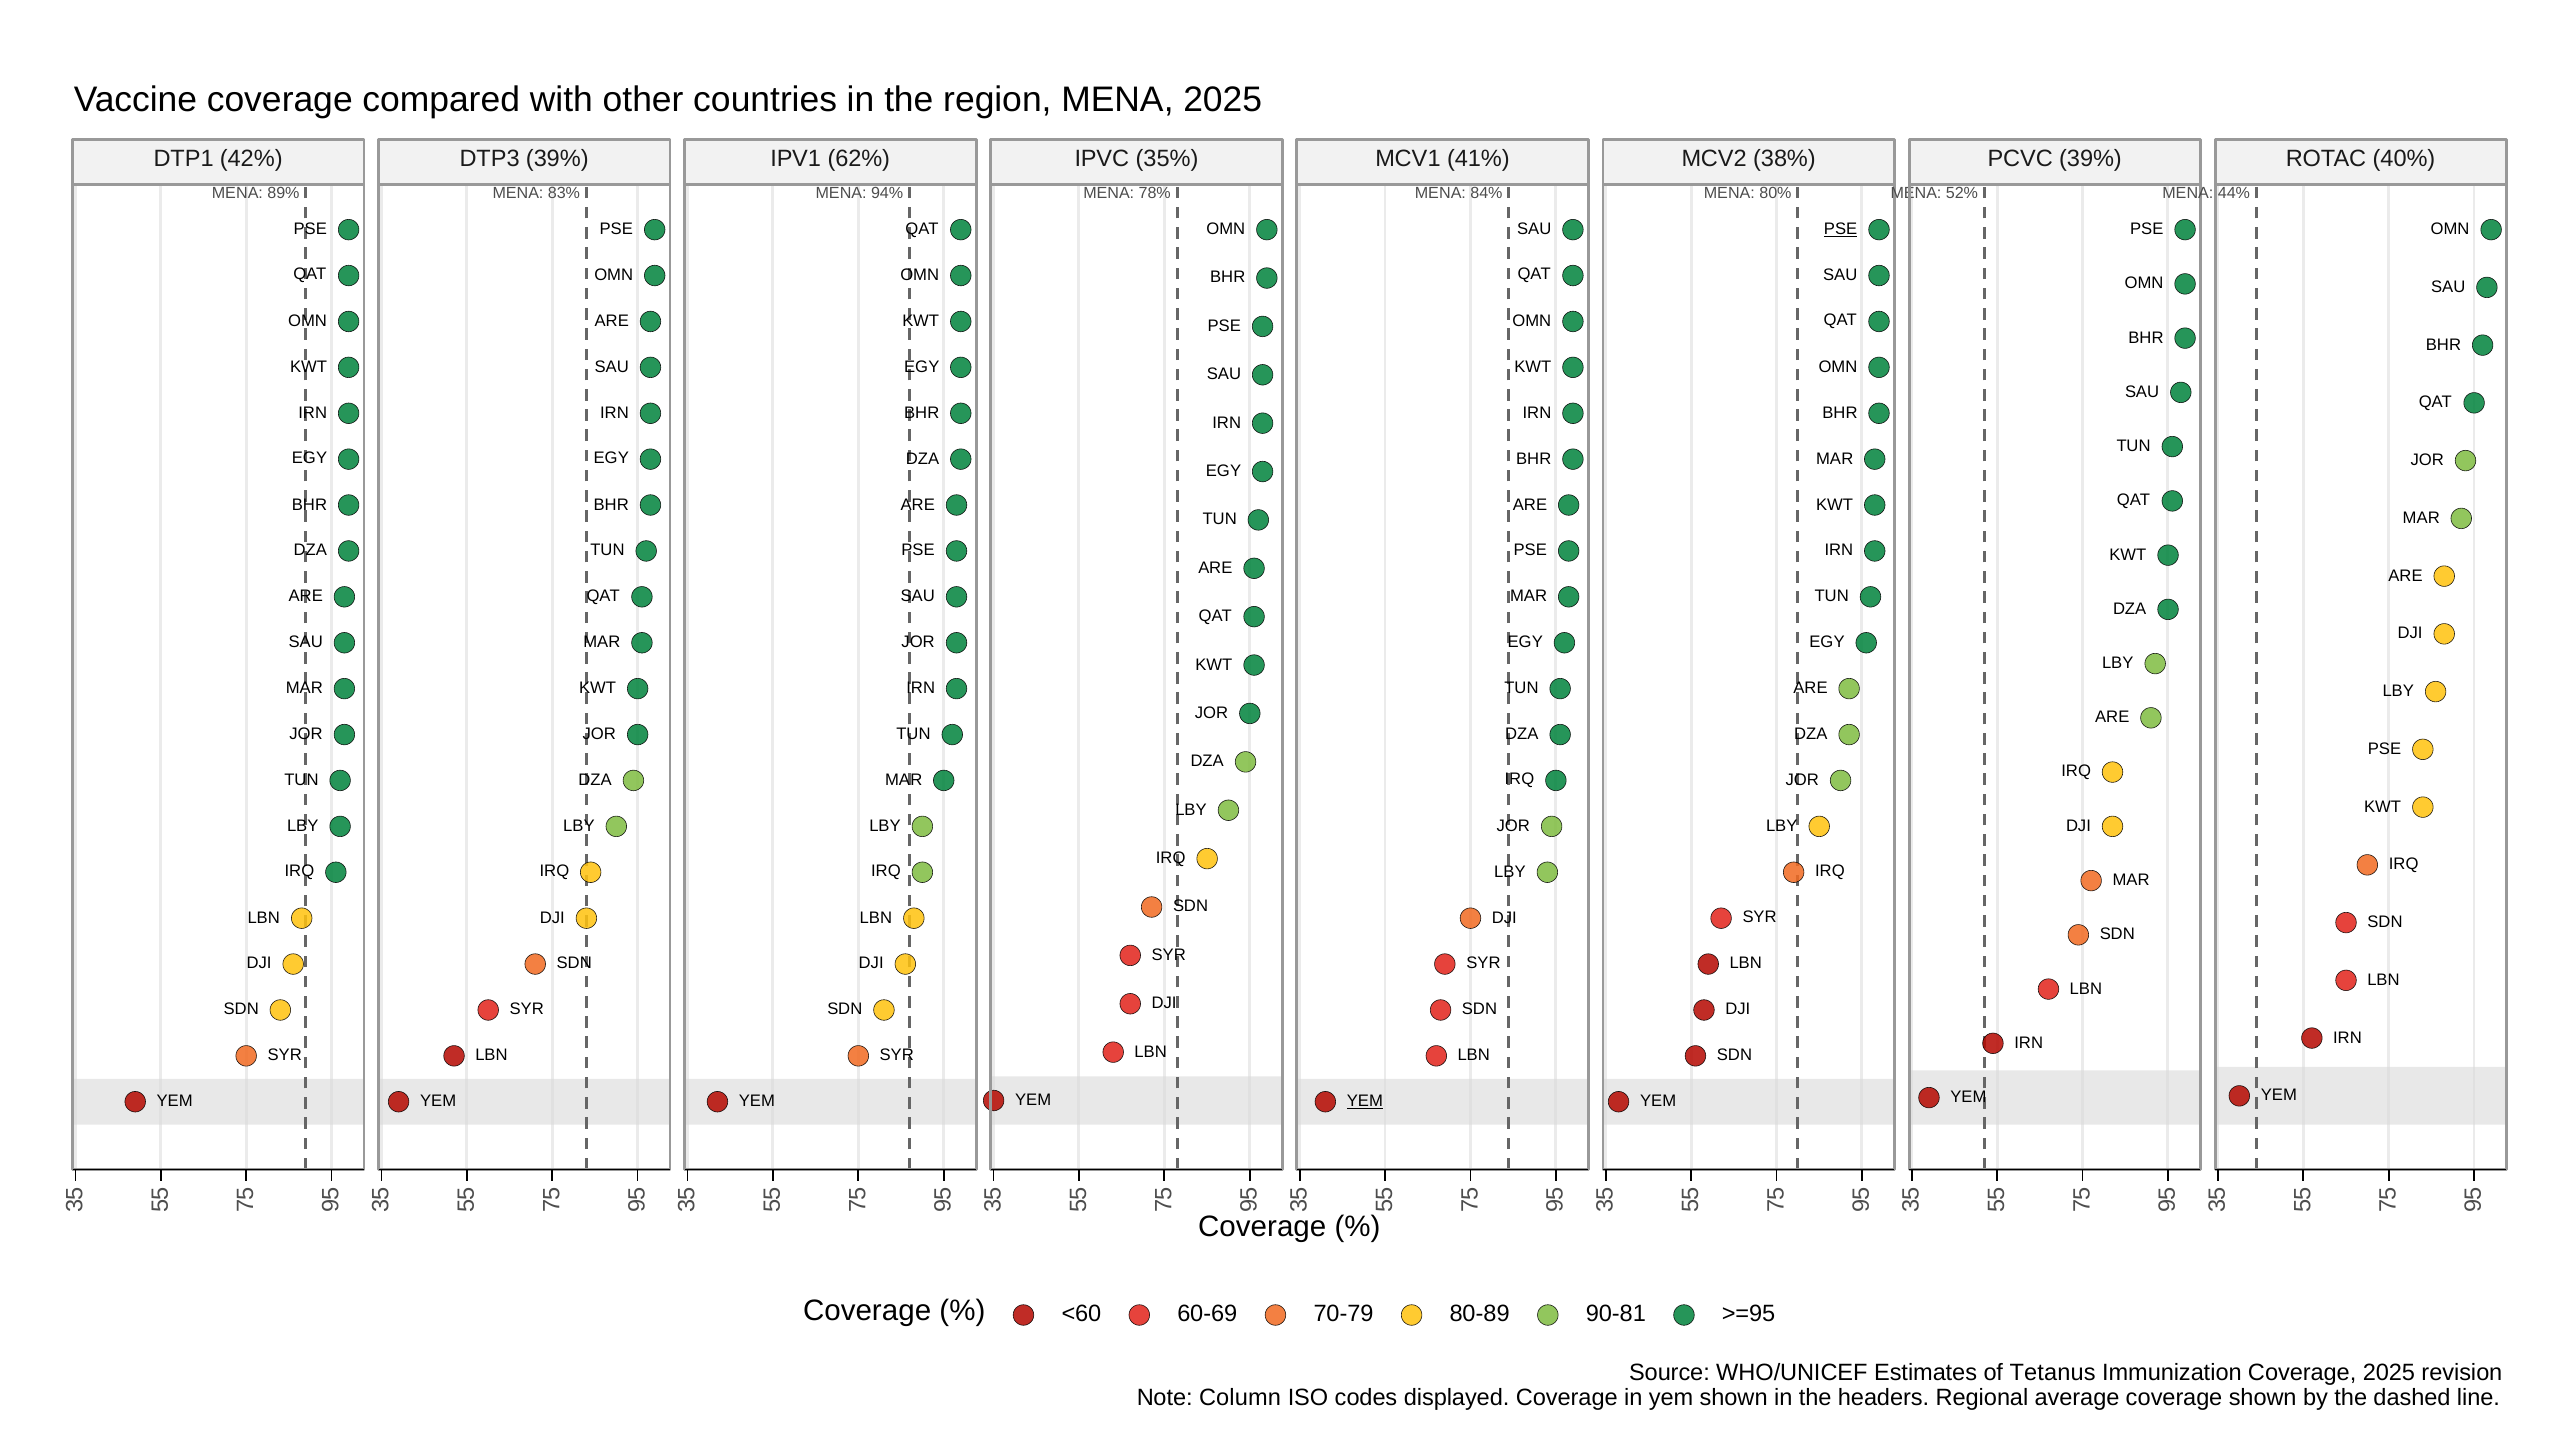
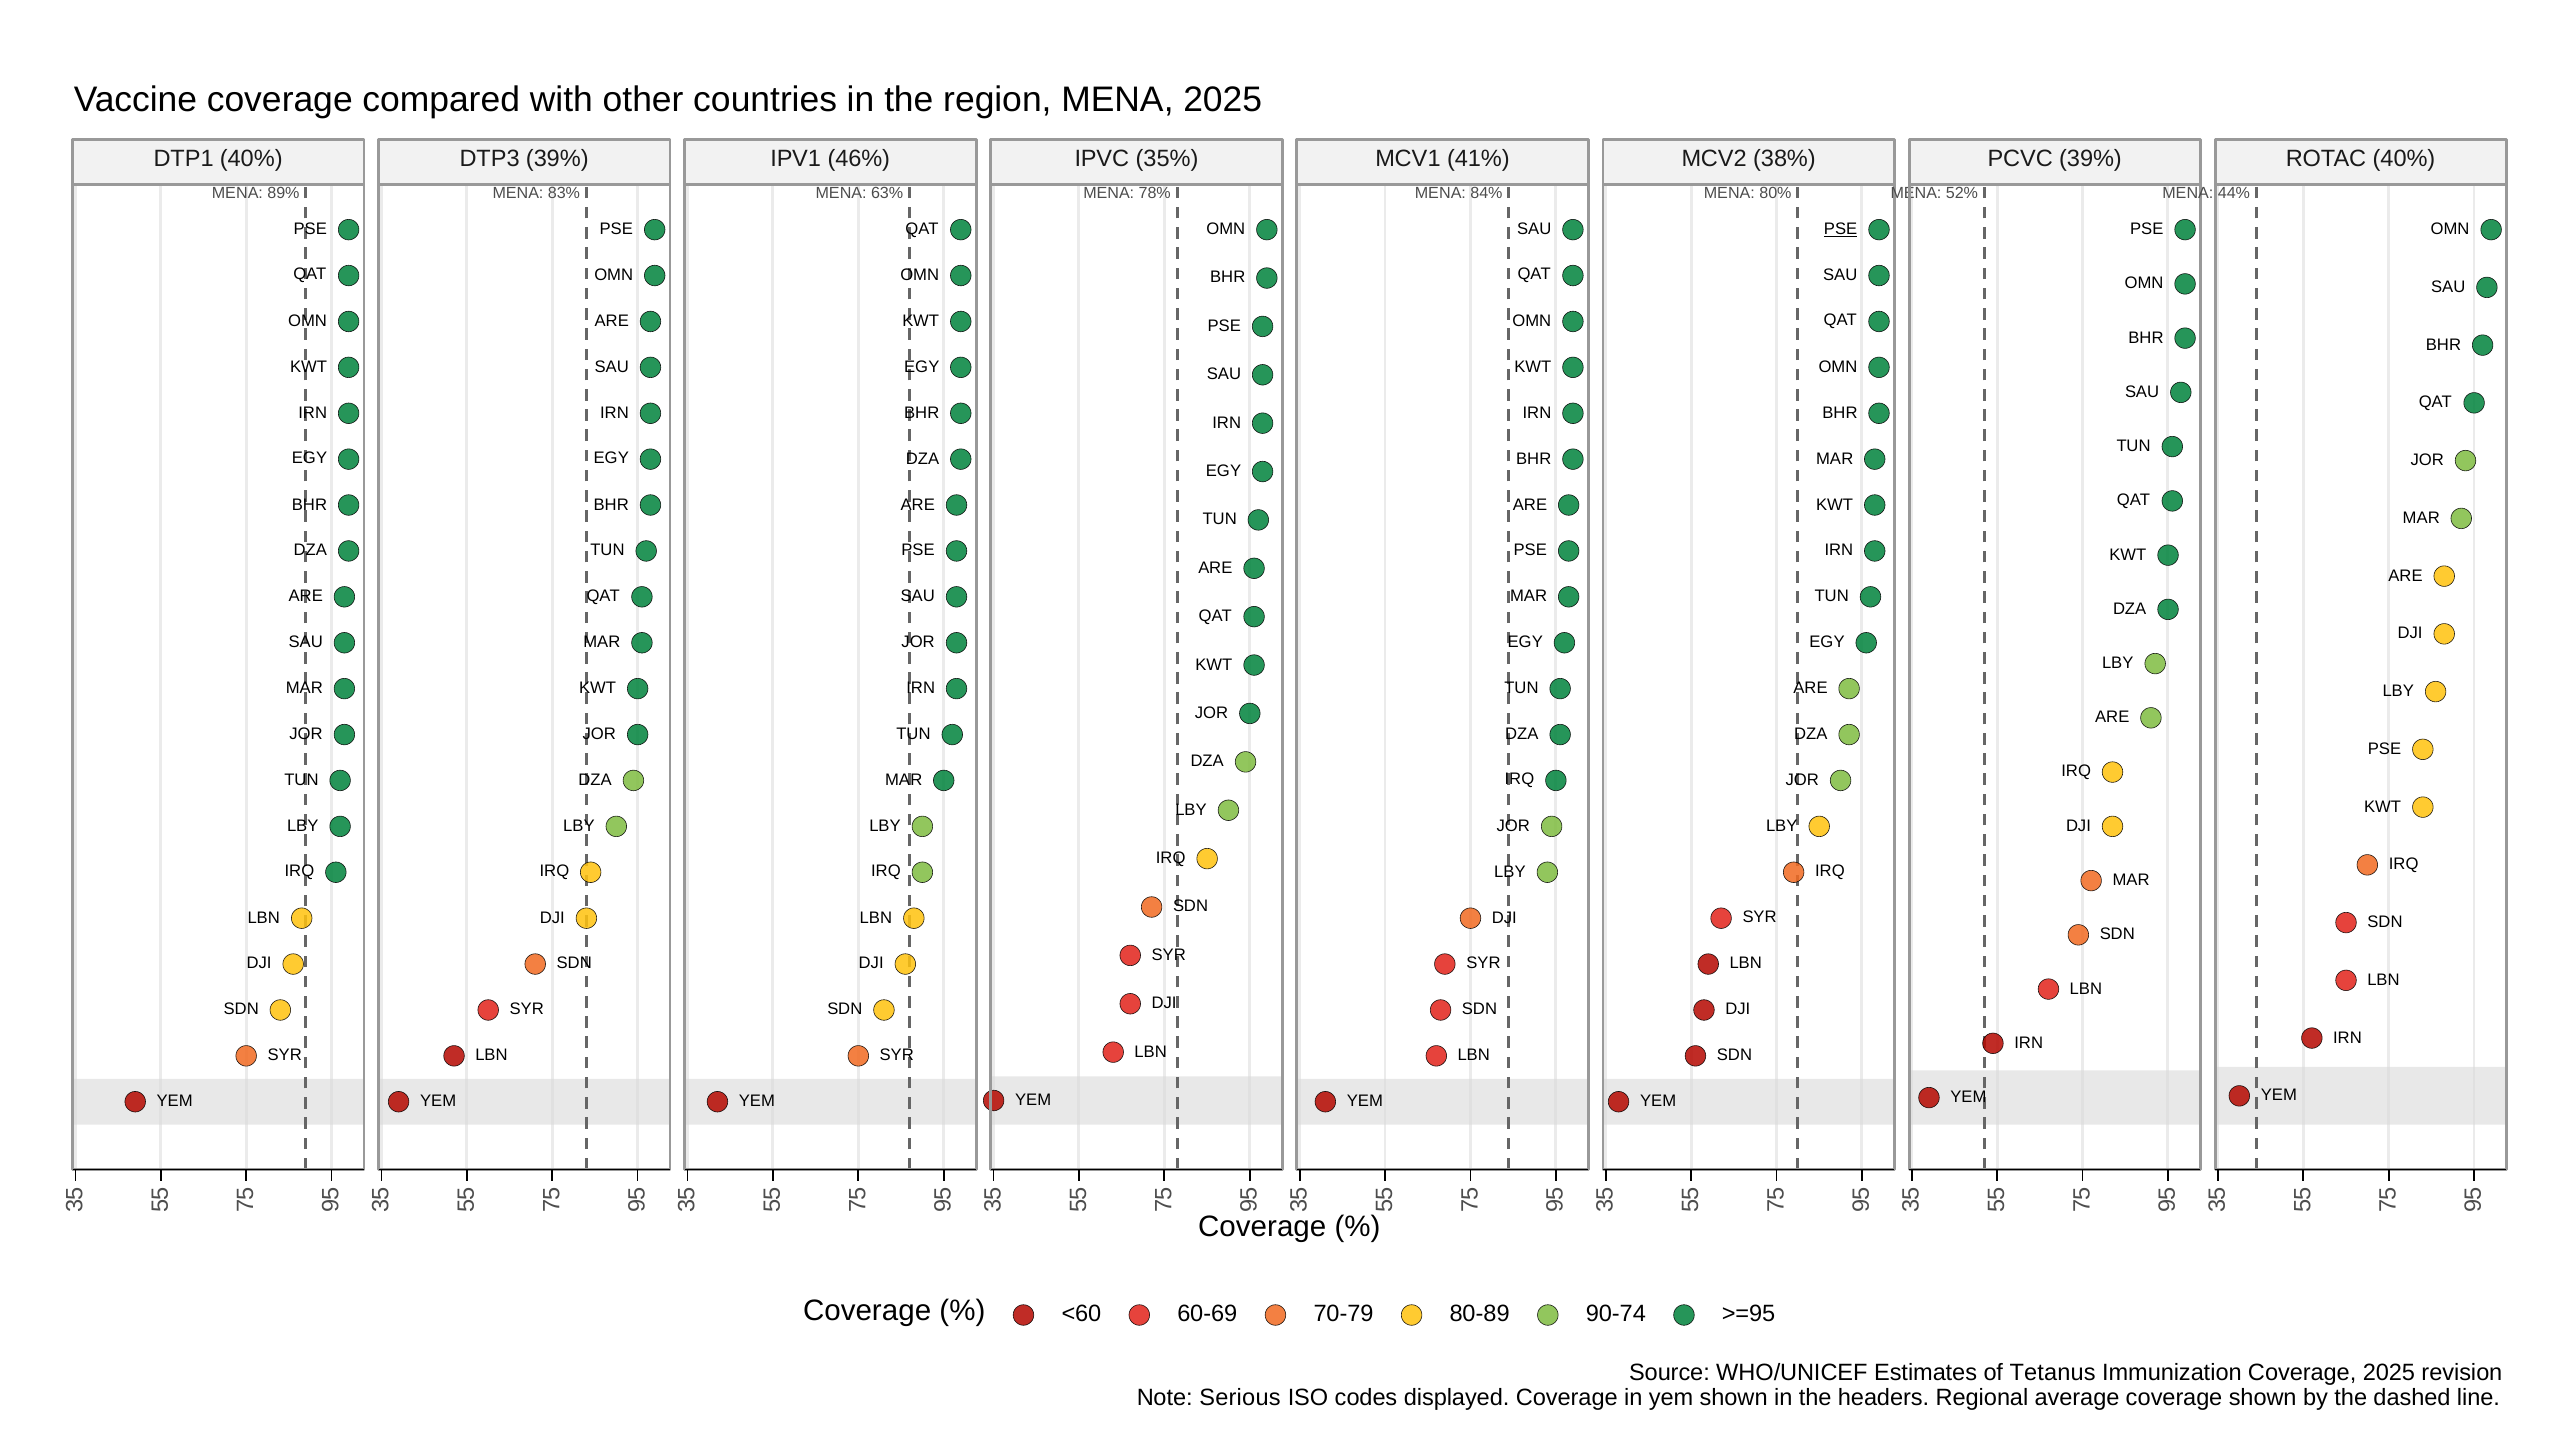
DTP1 42%: 42% -> 40%
62%: 62% -> 46%
94%: 94% -> 63%
YEM at (1365, 1101) underline: present -> none
90-81: 90-81 -> 90-74
Column: Column -> Serious
